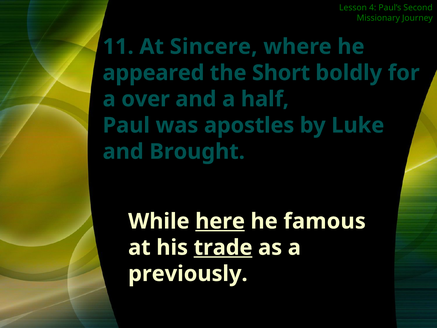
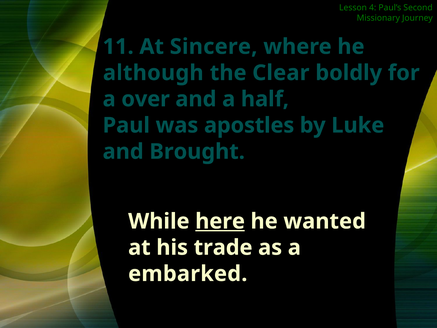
appeared: appeared -> although
Short: Short -> Clear
famous: famous -> wanted
trade underline: present -> none
previously: previously -> embarked
